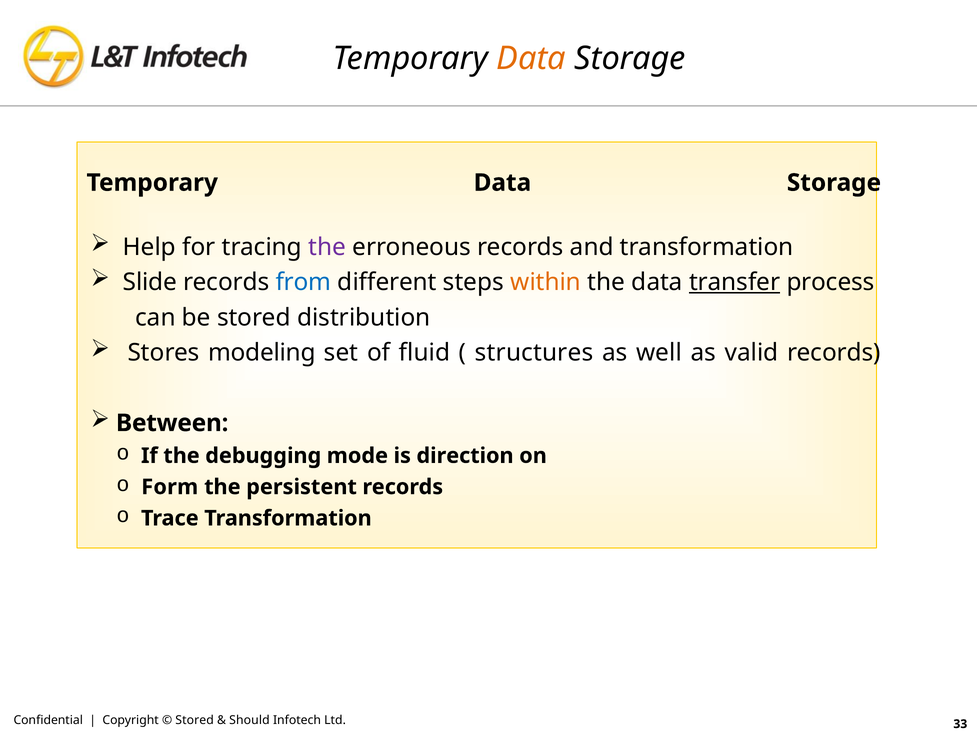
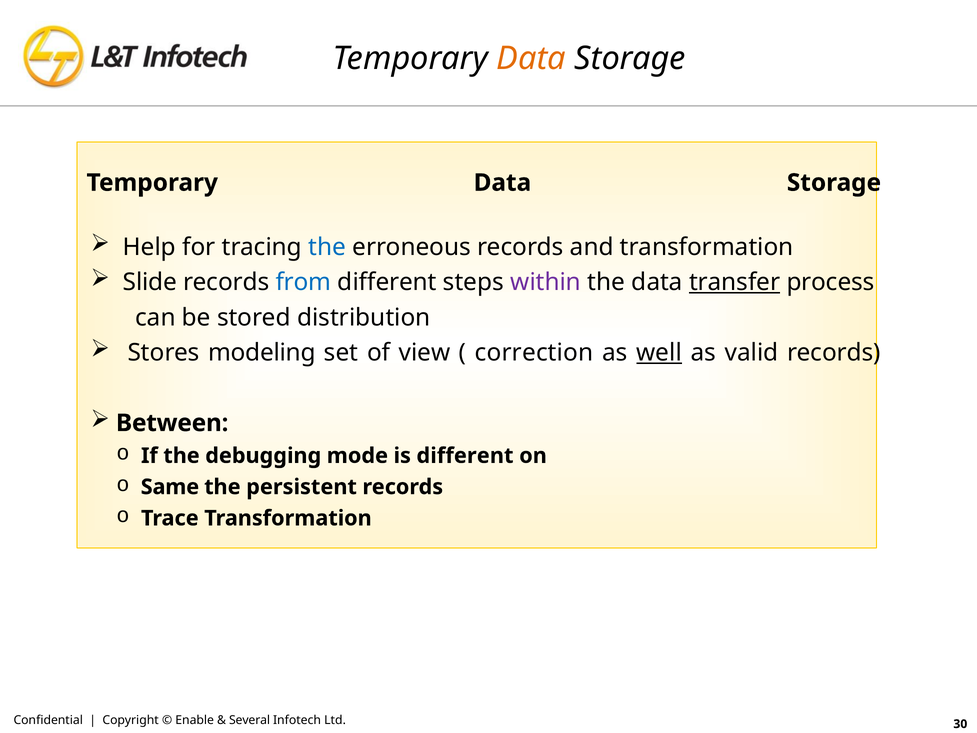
the at (327, 247) colour: purple -> blue
within colour: orange -> purple
fluid: fluid -> view
structures: structures -> correction
well underline: none -> present
is direction: direction -> different
Form: Form -> Same
Stored at (195, 720): Stored -> Enable
Should: Should -> Several
33: 33 -> 30
